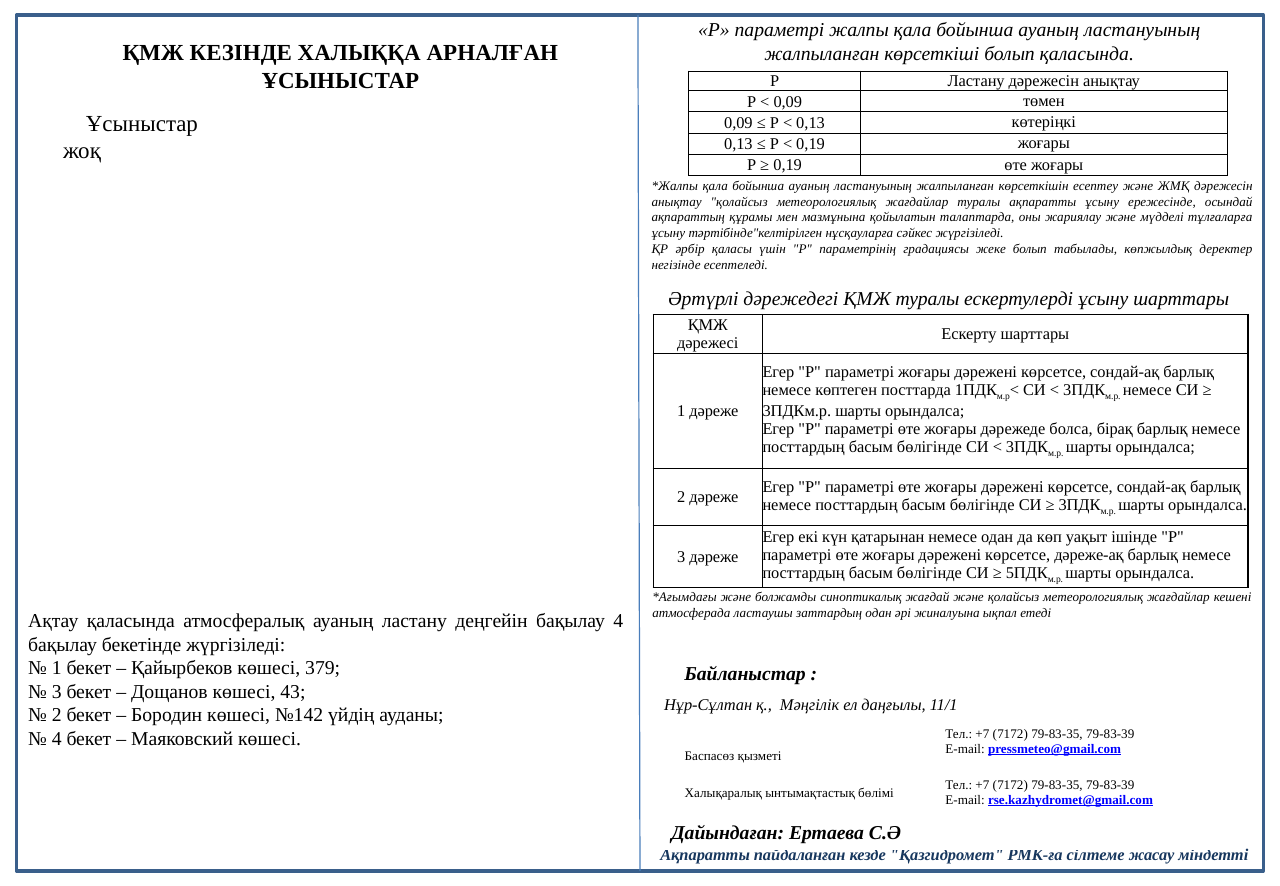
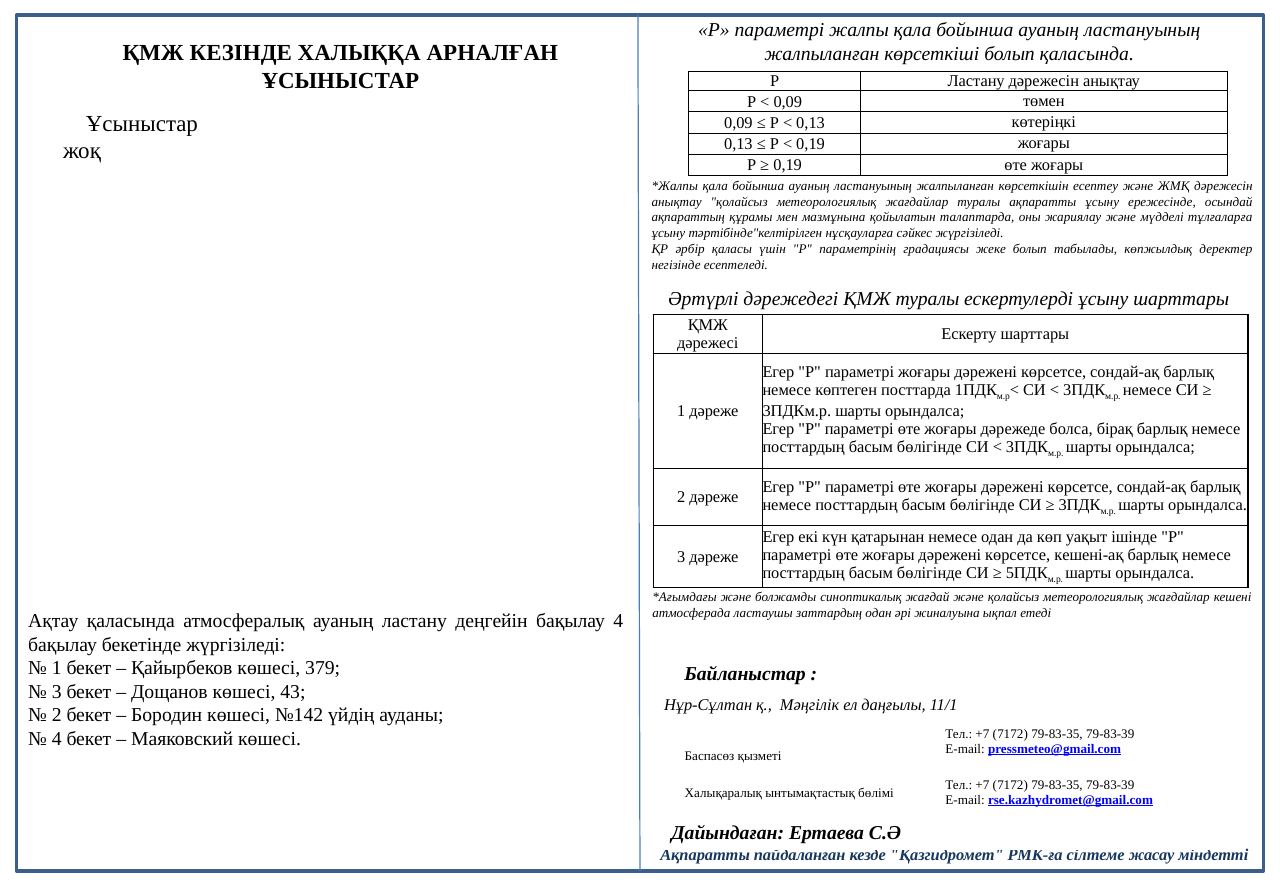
дәреже-ақ: дәреже-ақ -> кешені-ақ
